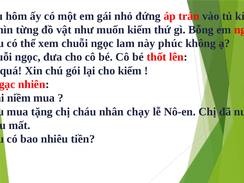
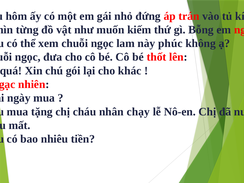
cho kiếm: kiếm -> khác
niềm: niềm -> ngày
